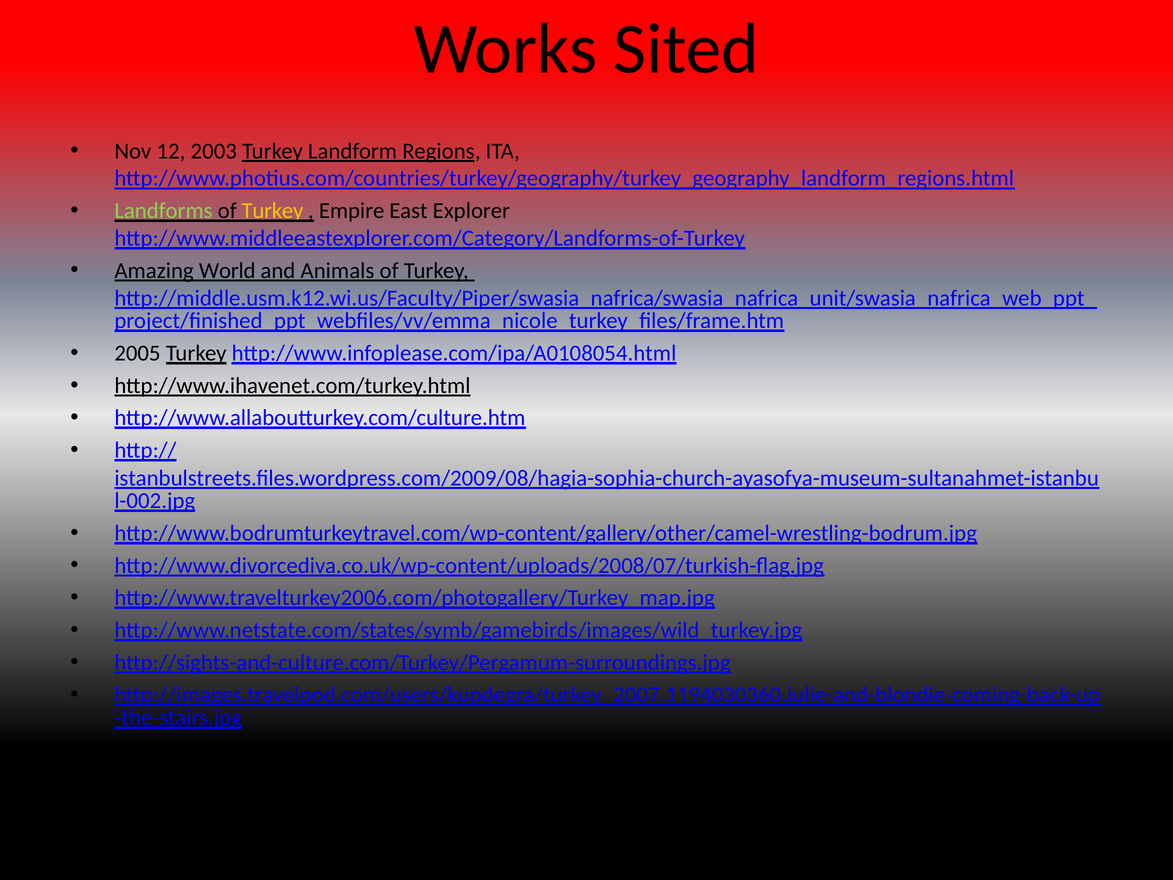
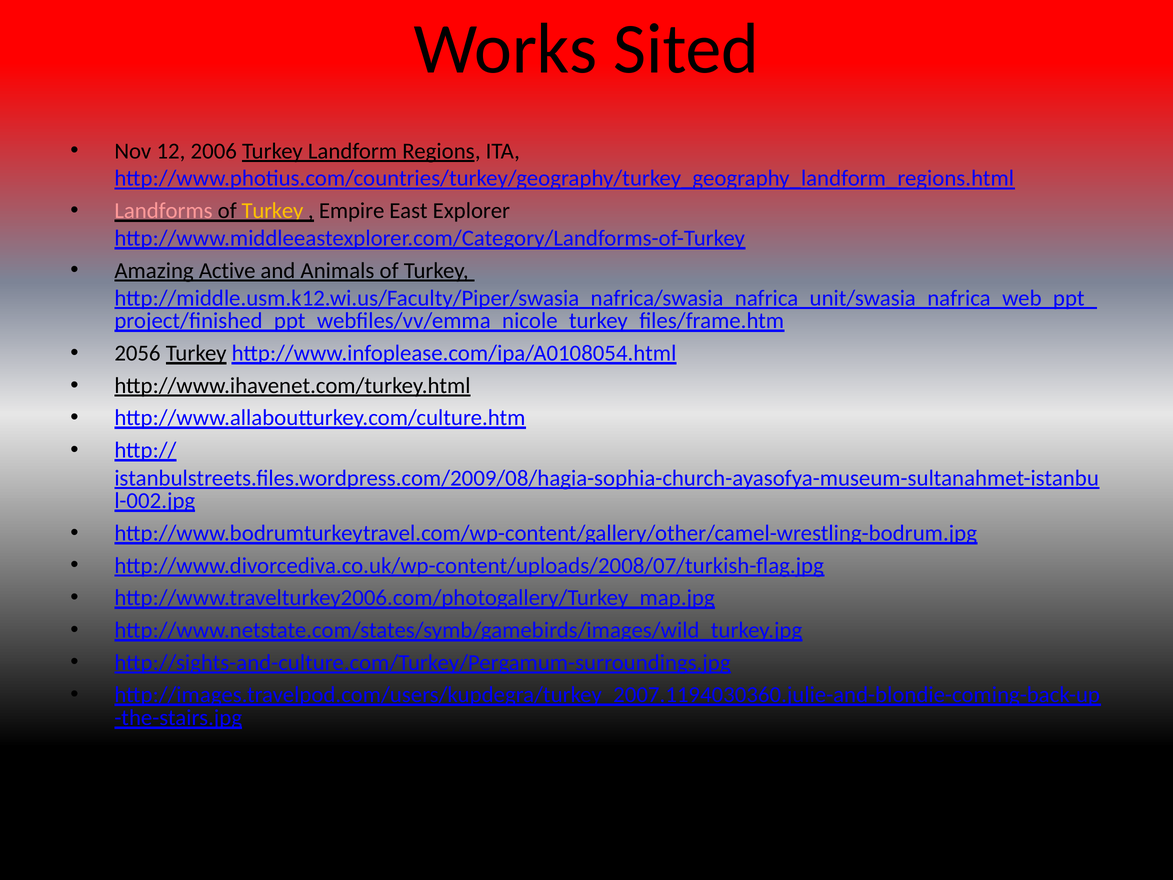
2003: 2003 -> 2006
Landforms colour: light green -> pink
World: World -> Active
2005: 2005 -> 2056
